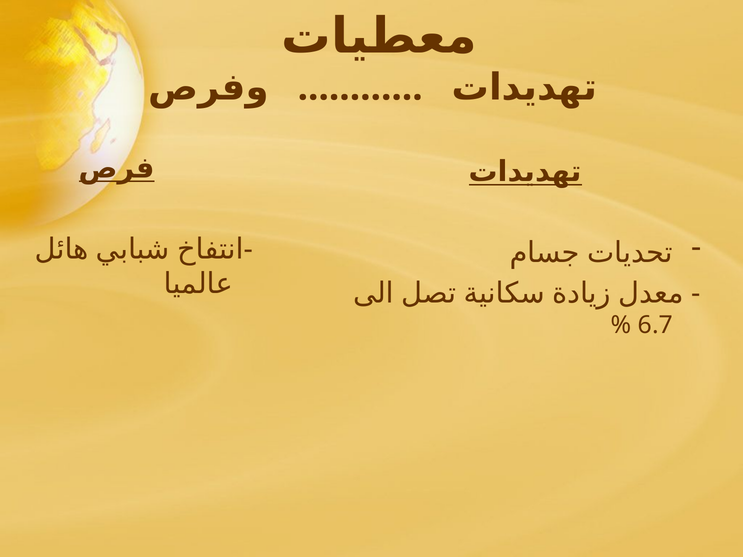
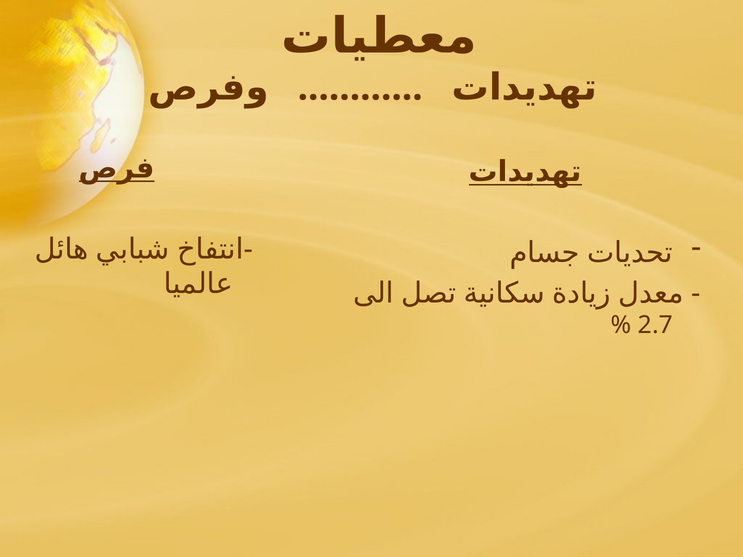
6.7: 6.7 -> 2.7
